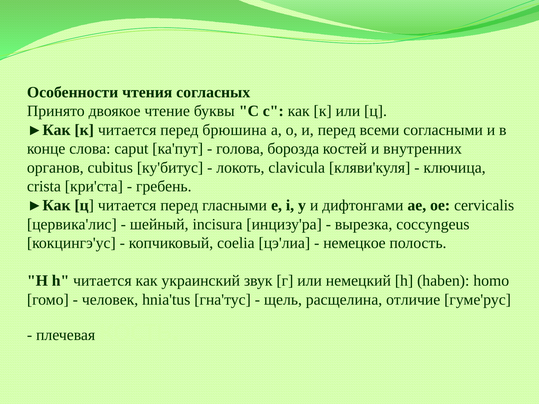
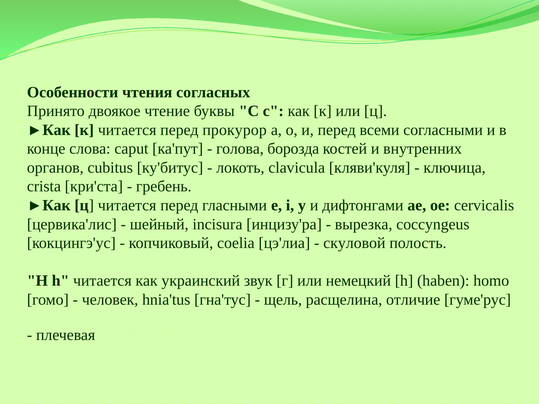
брюшина: брюшина -> прокурор
немецкое: немецкое -> скуловой
